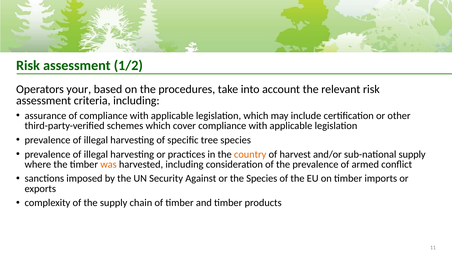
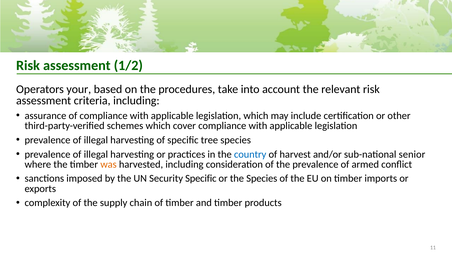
country colour: orange -> blue
sub-national supply: supply -> senior
Security Against: Against -> Specific
